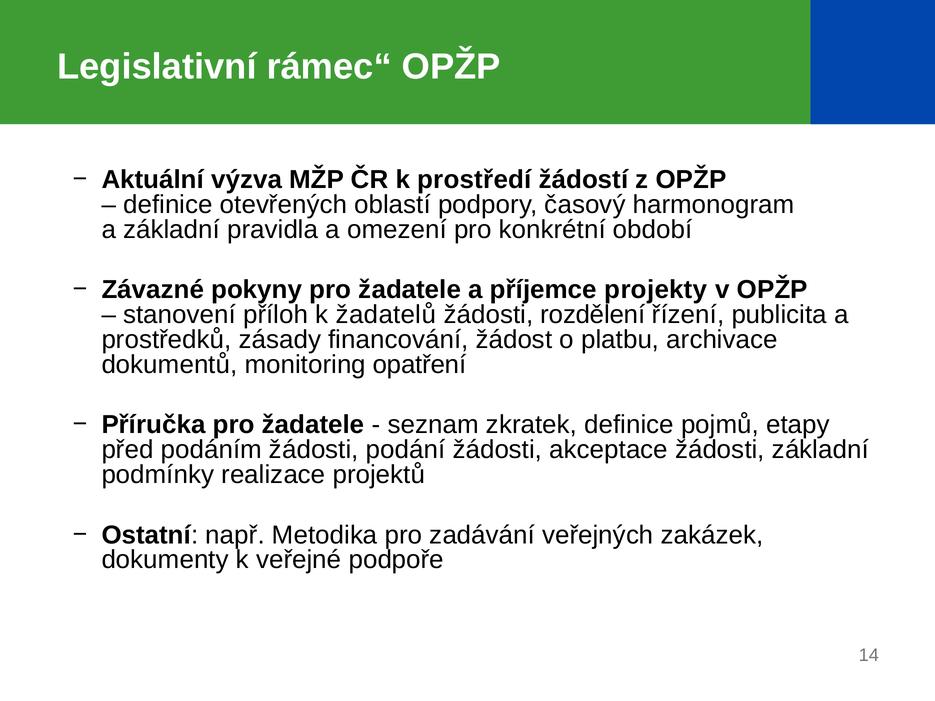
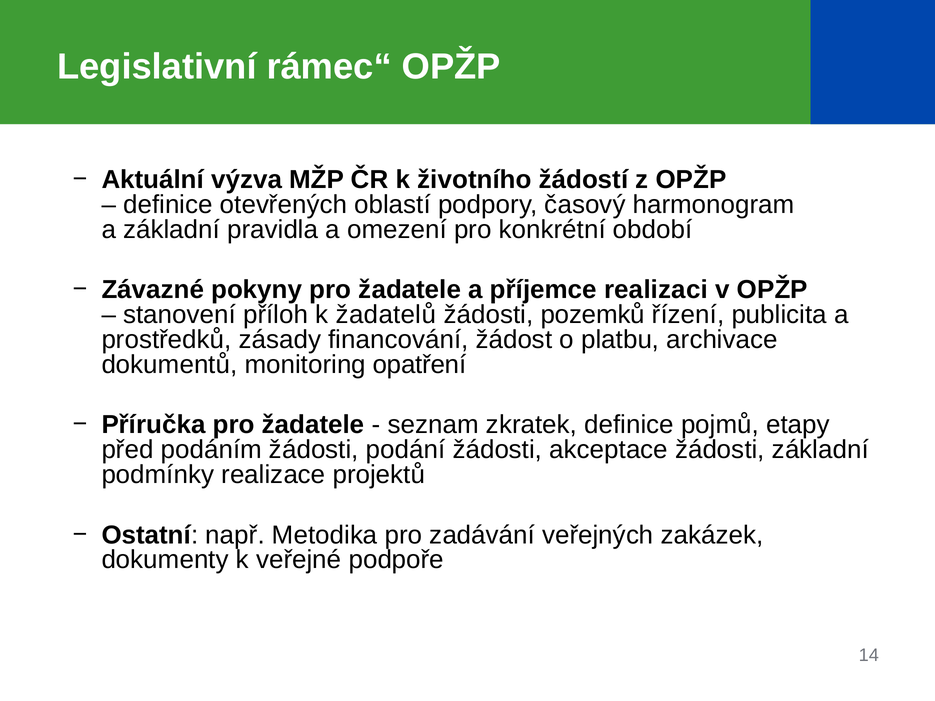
prostředí: prostředí -> životního
projekty: projekty -> realizaci
rozdělení: rozdělení -> pozemků
